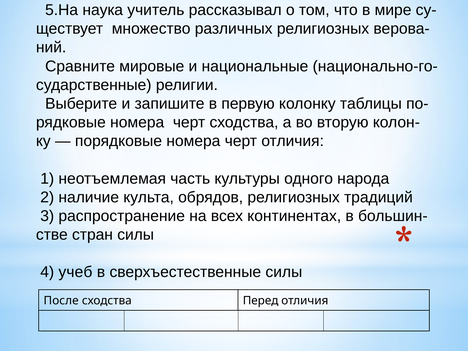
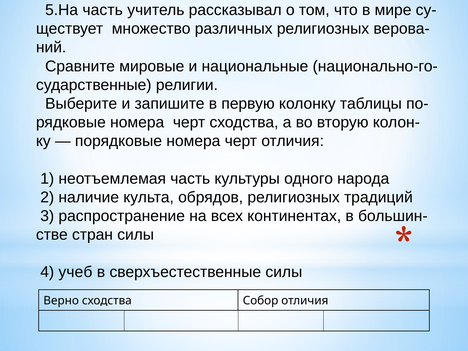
5.На наука: наука -> часть
После: После -> Верно
Перед: Перед -> Собор
